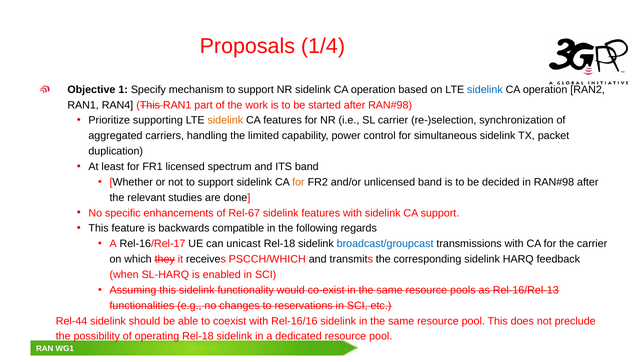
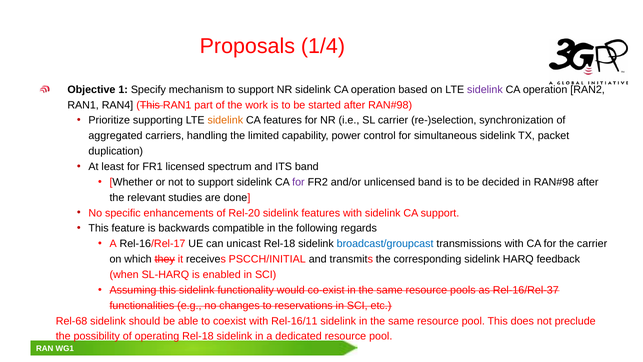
sidelink at (485, 89) colour: blue -> purple
for at (298, 182) colour: orange -> purple
Rel-67: Rel-67 -> Rel-20
PSCCH/WHICH: PSCCH/WHICH -> PSCCH/INITIAL
Rel-16/Rel-13: Rel-16/Rel-13 -> Rel-16/Rel-37
Rel-44: Rel-44 -> Rel-68
Rel-16/16: Rel-16/16 -> Rel-16/11
